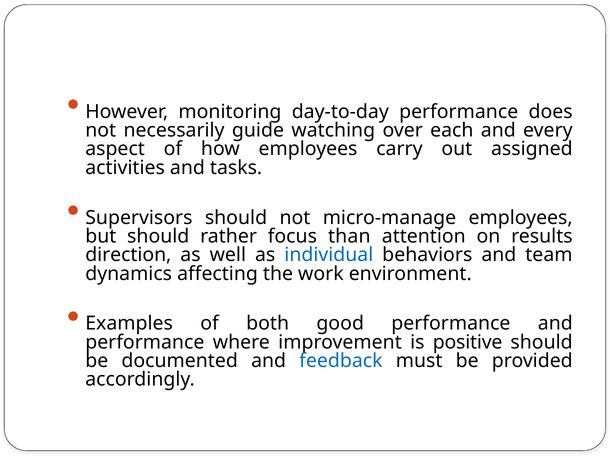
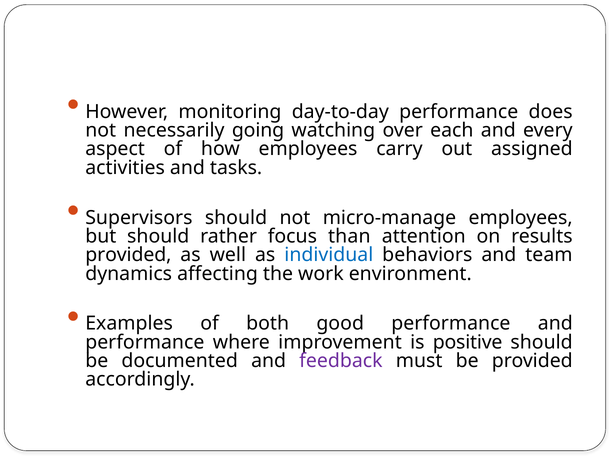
guide: guide -> going
direction at (128, 255): direction -> provided
feedback colour: blue -> purple
